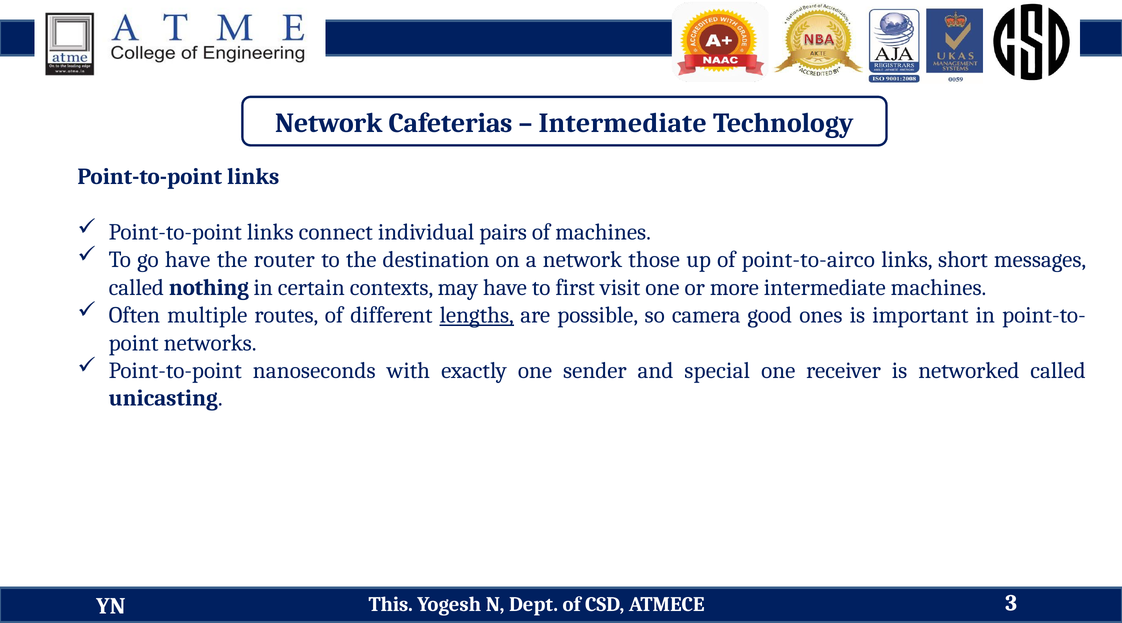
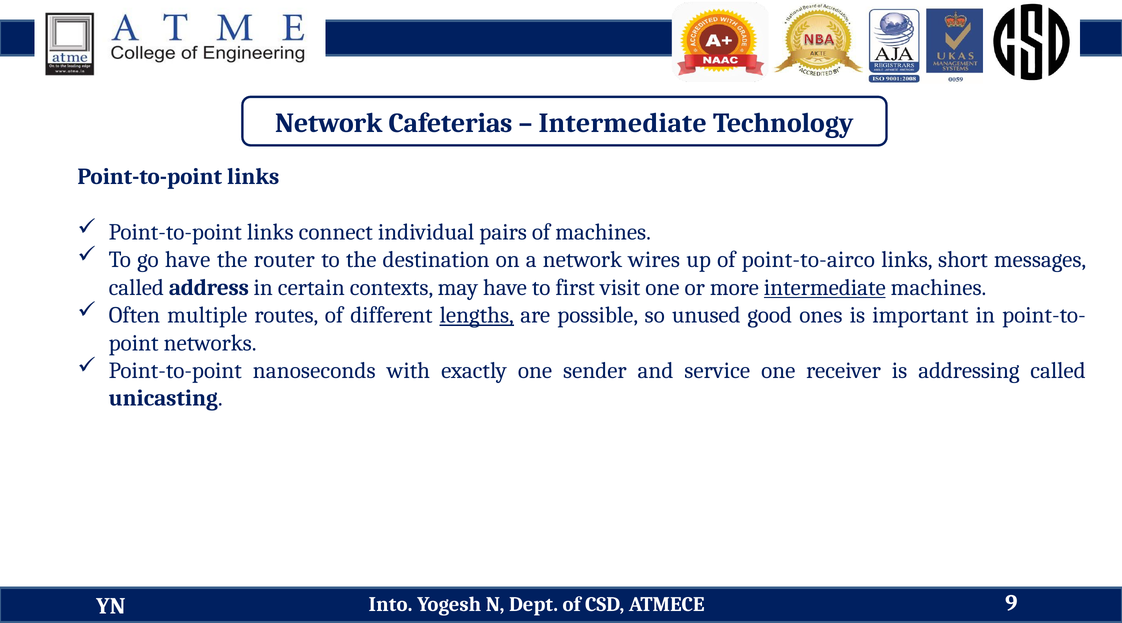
those: those -> wires
nothing: nothing -> address
intermediate at (825, 288) underline: none -> present
camera: camera -> unused
special: special -> service
networked: networked -> addressing
This: This -> Into
3: 3 -> 9
